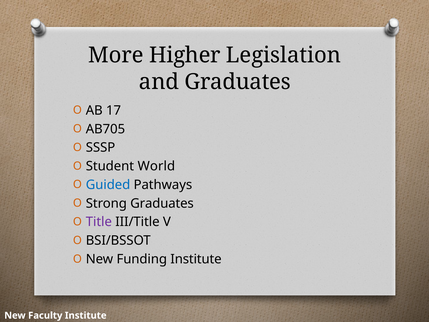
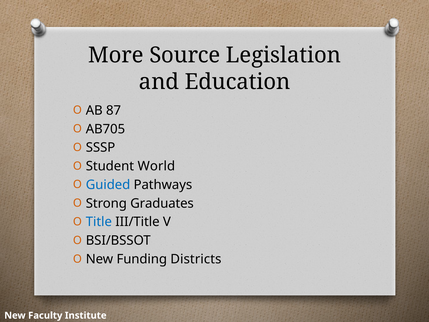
Higher: Higher -> Source
and Graduates: Graduates -> Education
17: 17 -> 87
Title colour: purple -> blue
Funding Institute: Institute -> Districts
